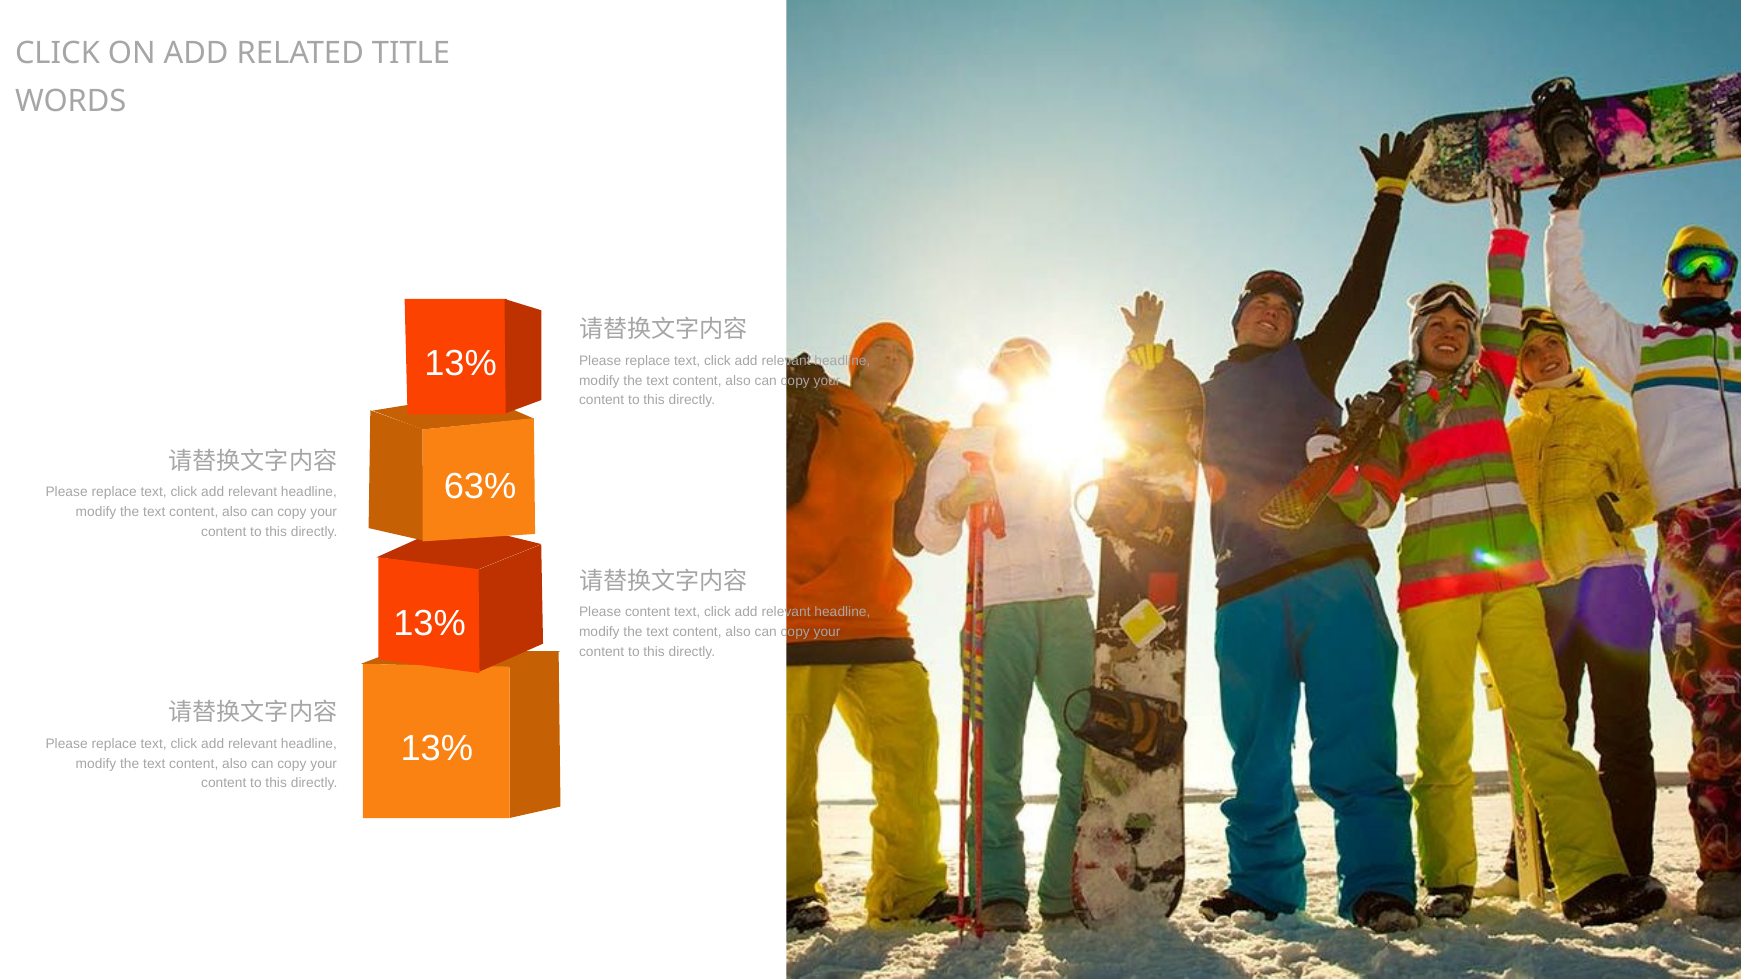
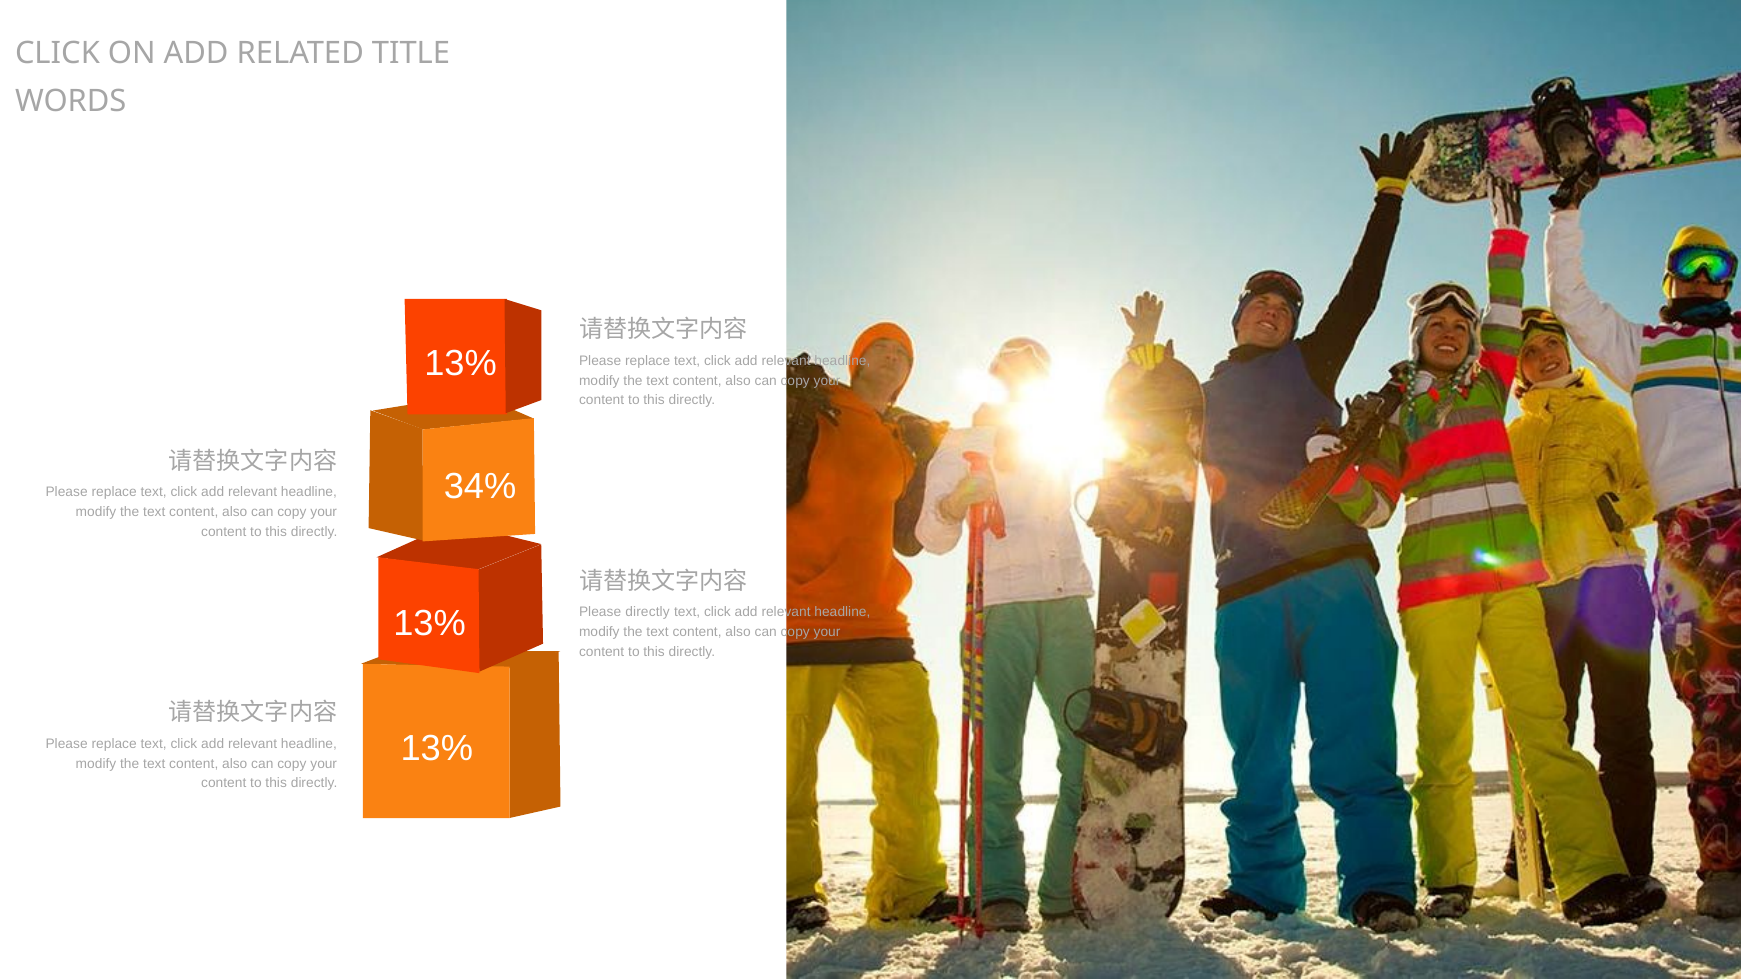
63%: 63% -> 34%
Please content: content -> directly
